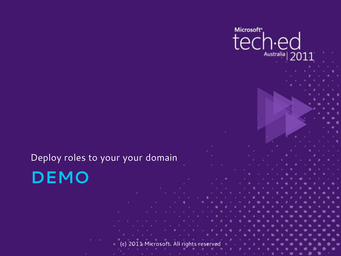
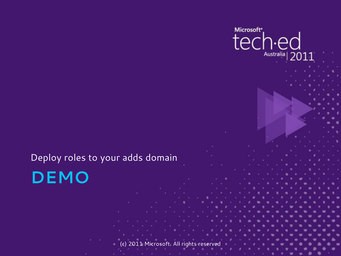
your your: your -> adds
